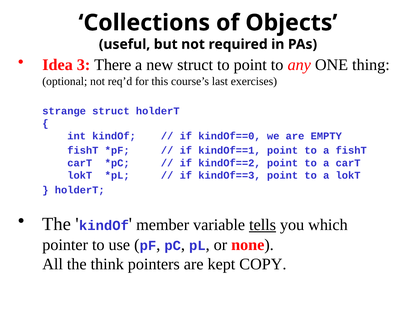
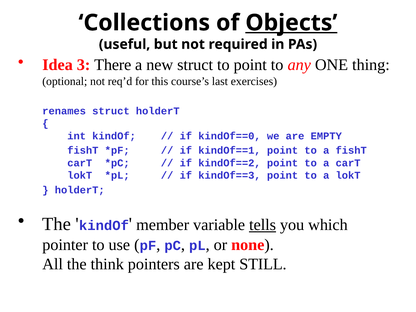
Objects underline: none -> present
strange: strange -> renames
COPY: COPY -> STILL
